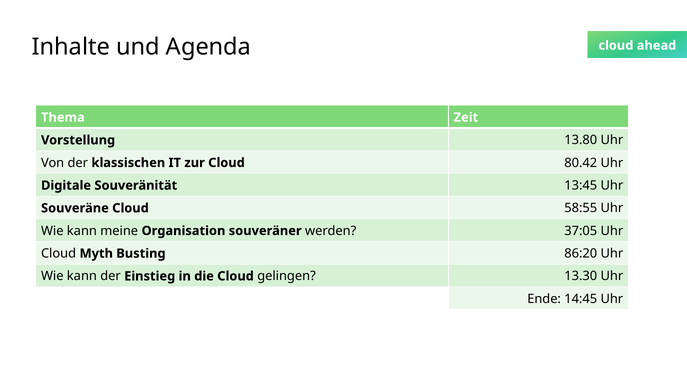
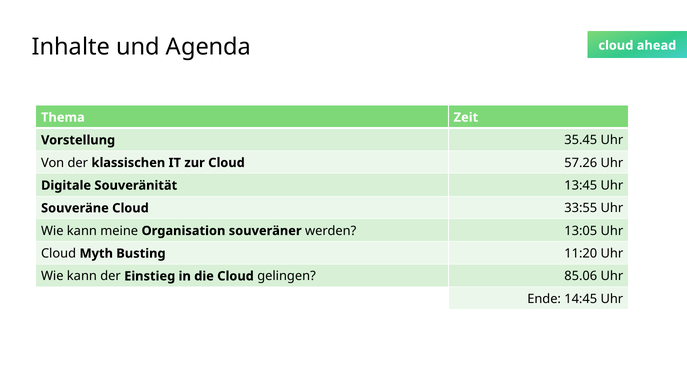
13.80: 13.80 -> 35.45
80.42: 80.42 -> 57.26
58:55: 58:55 -> 33:55
37:05: 37:05 -> 13:05
86:20: 86:20 -> 11:20
13.30: 13.30 -> 85.06
